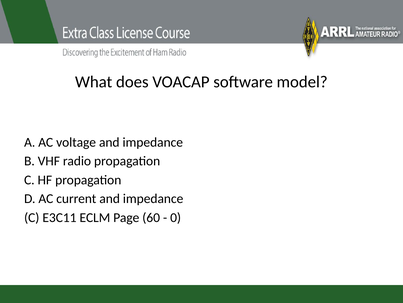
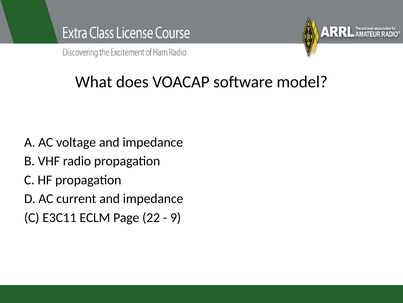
60: 60 -> 22
0: 0 -> 9
